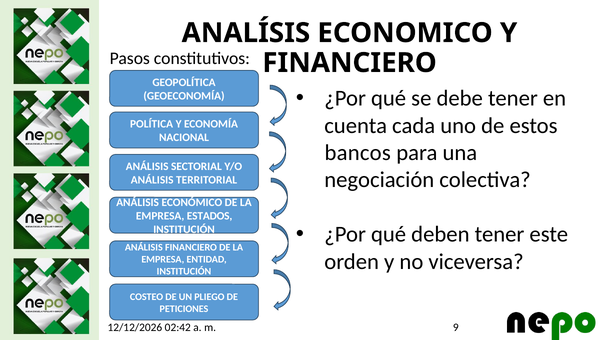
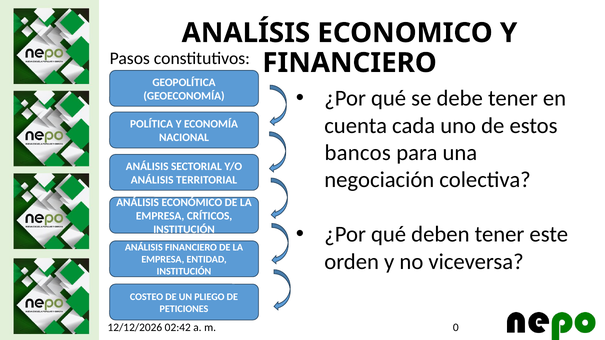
ESTADOS: ESTADOS -> CRÍTICOS
9: 9 -> 0
